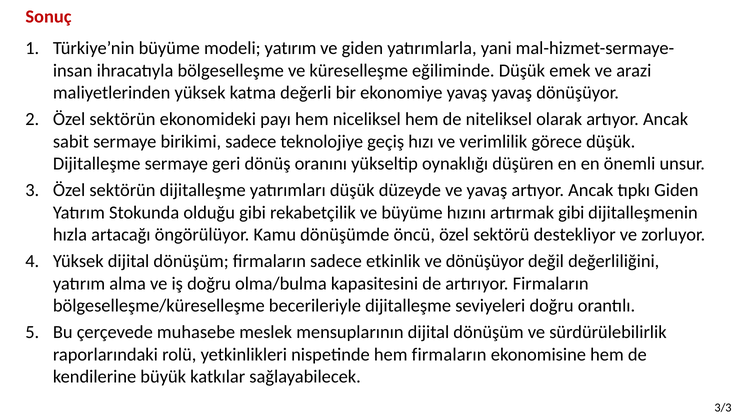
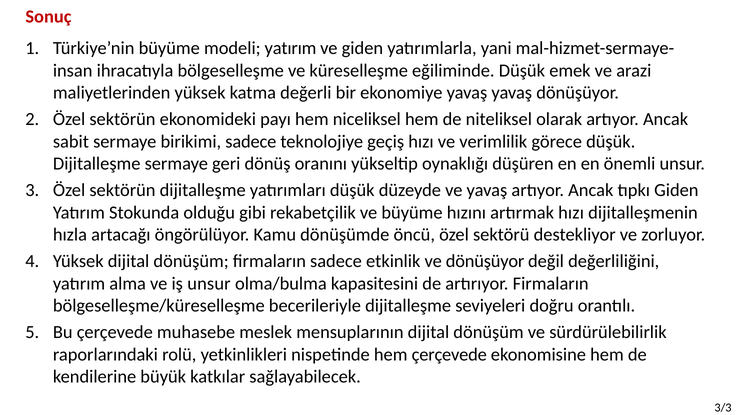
artırmak gibi: gibi -> hızı
iş doğru: doğru -> unsur
hem firmaların: firmaların -> çerçevede
